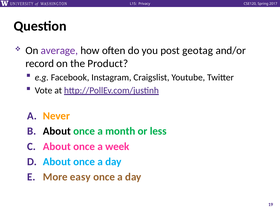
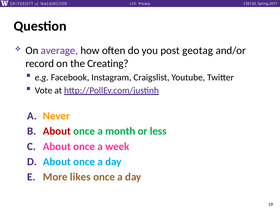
Product: Product -> Creating
About at (57, 131) colour: black -> red
easy: easy -> likes
